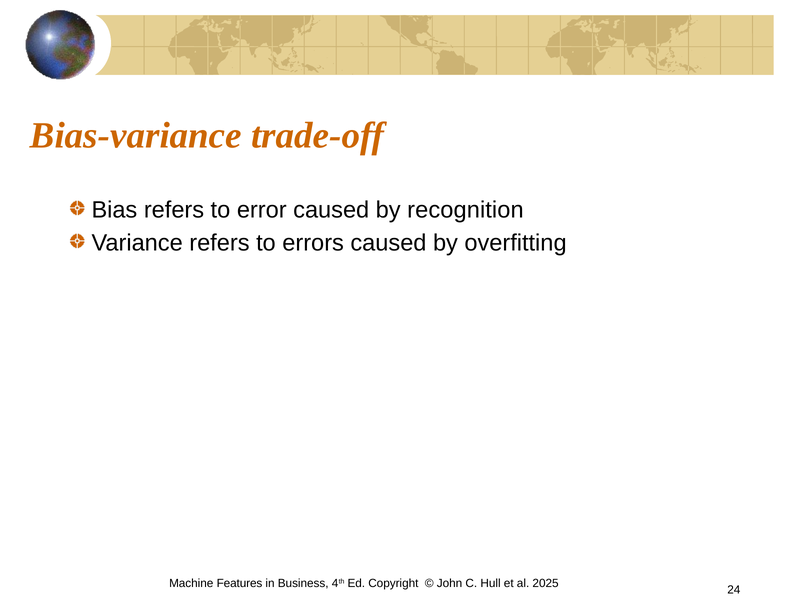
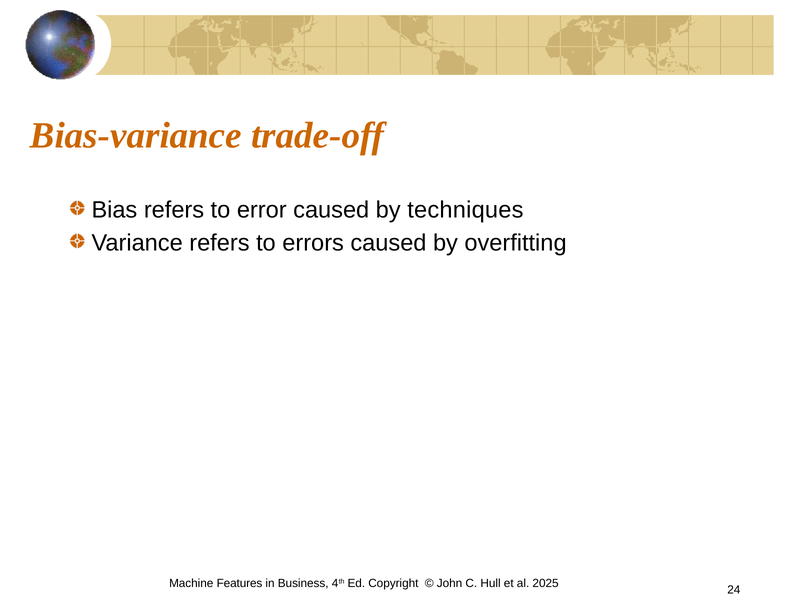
recognition: recognition -> techniques
